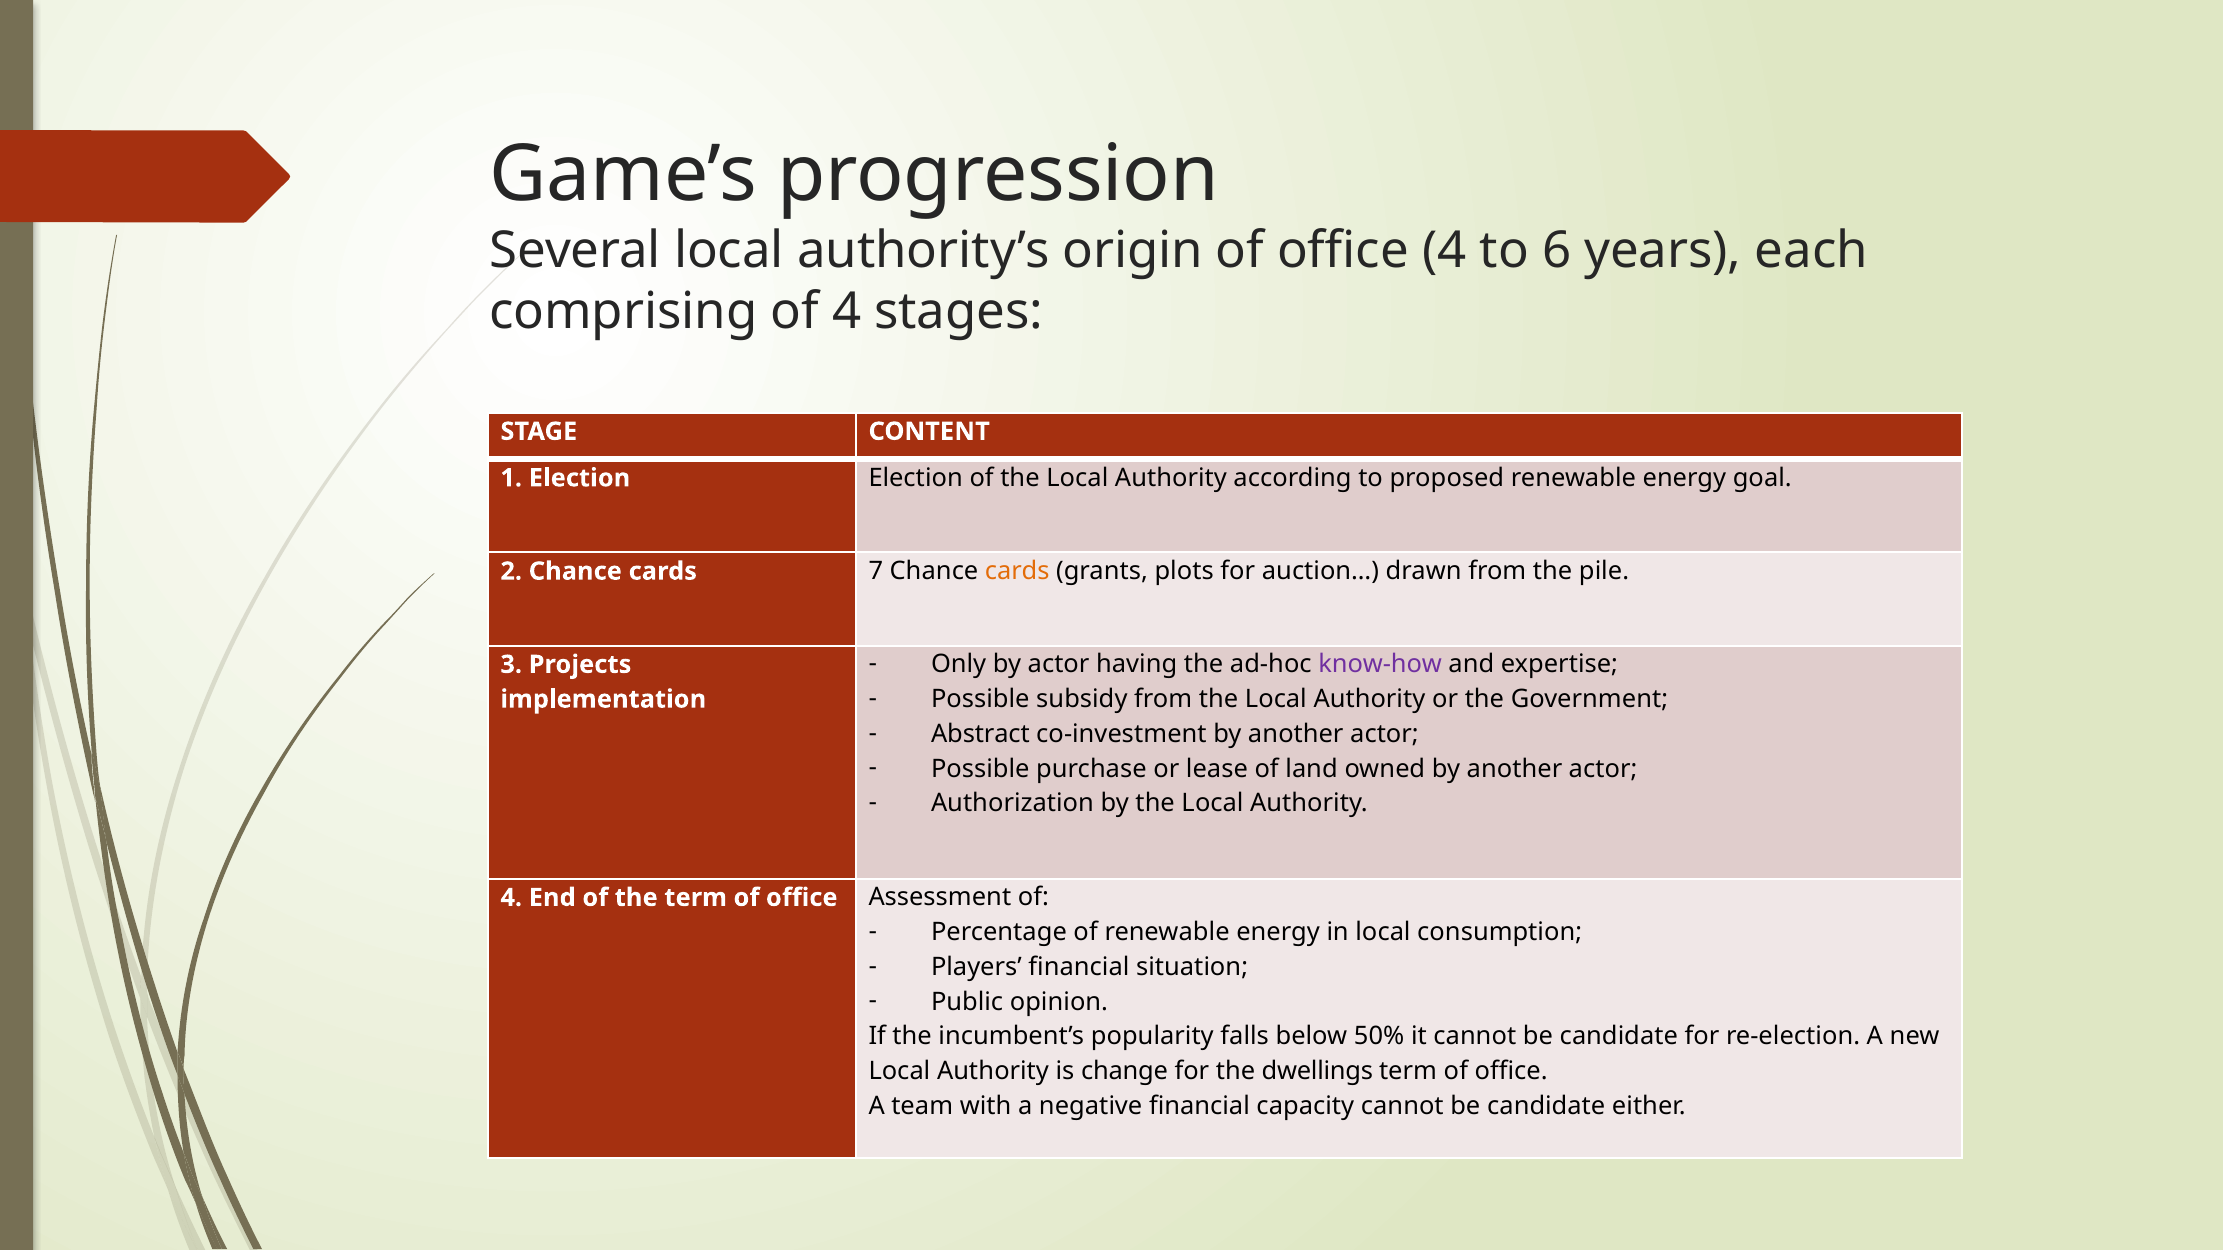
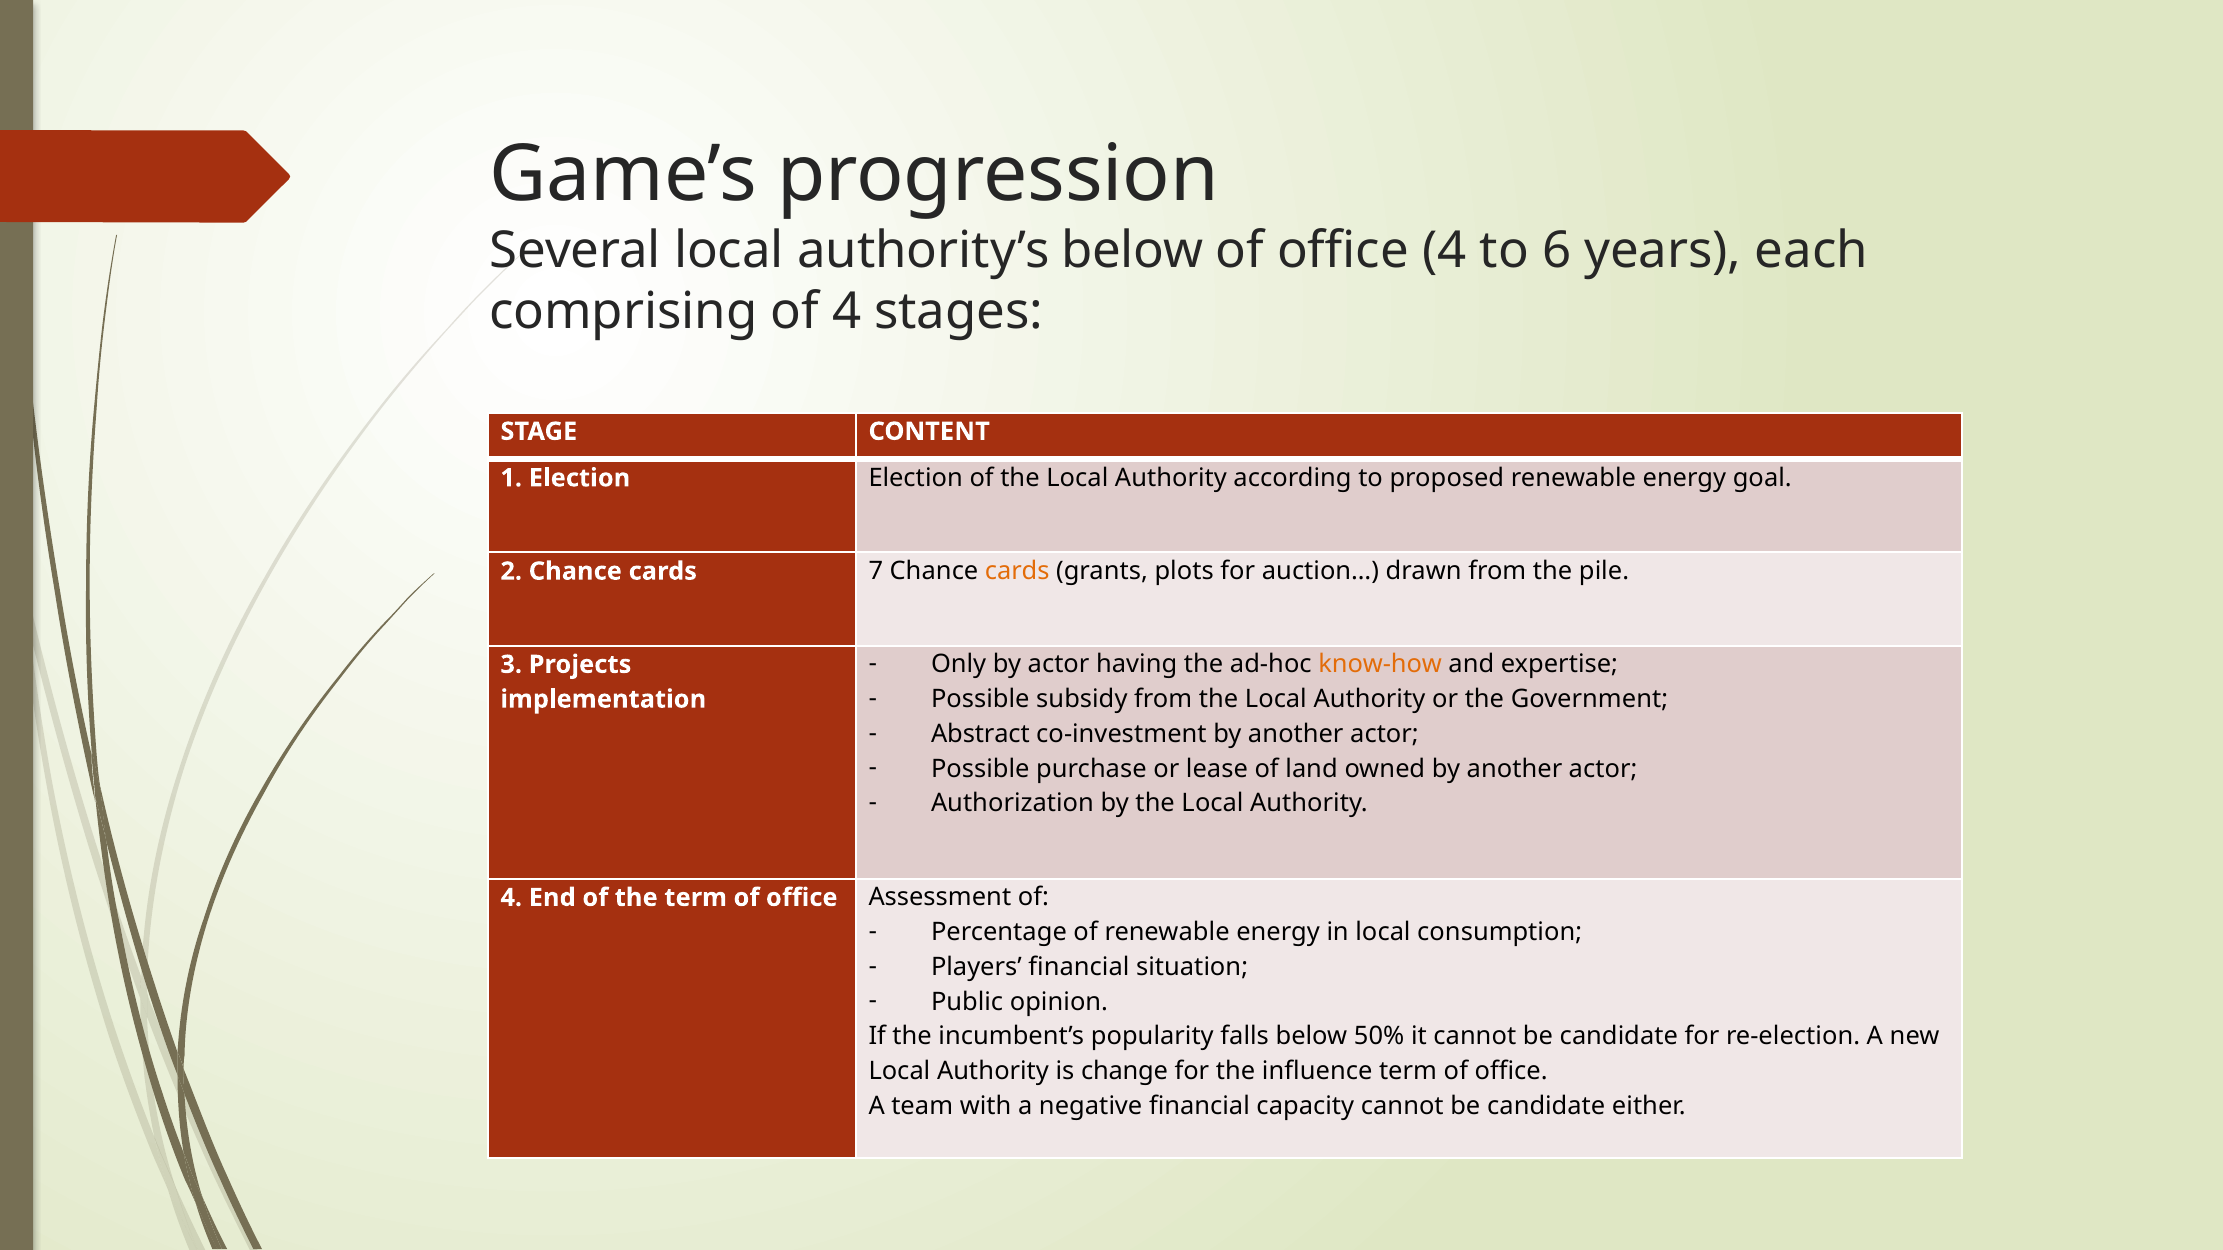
authority’s origin: origin -> below
know-how colour: purple -> orange
dwellings: dwellings -> influence
